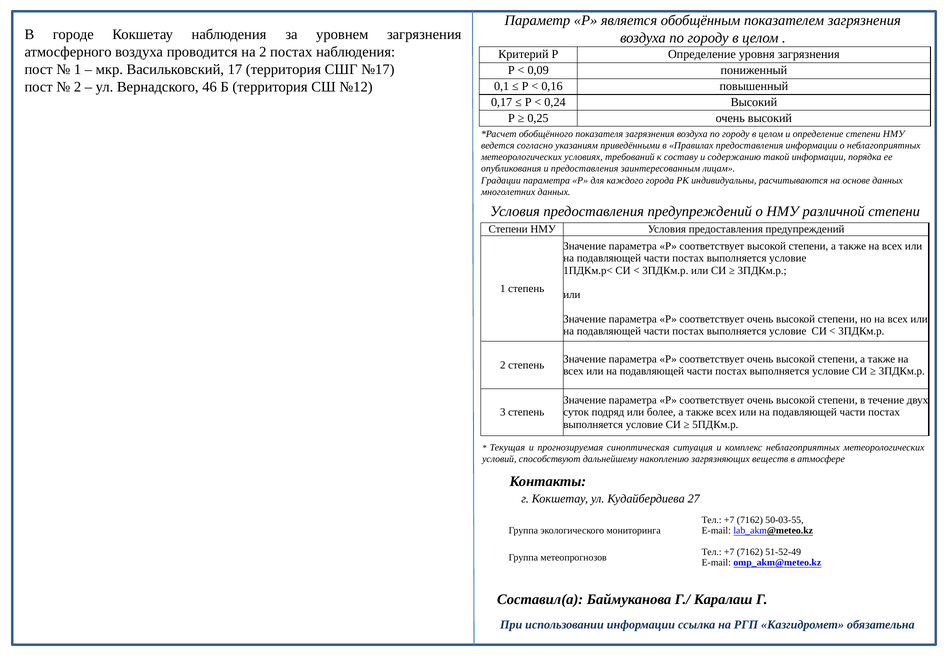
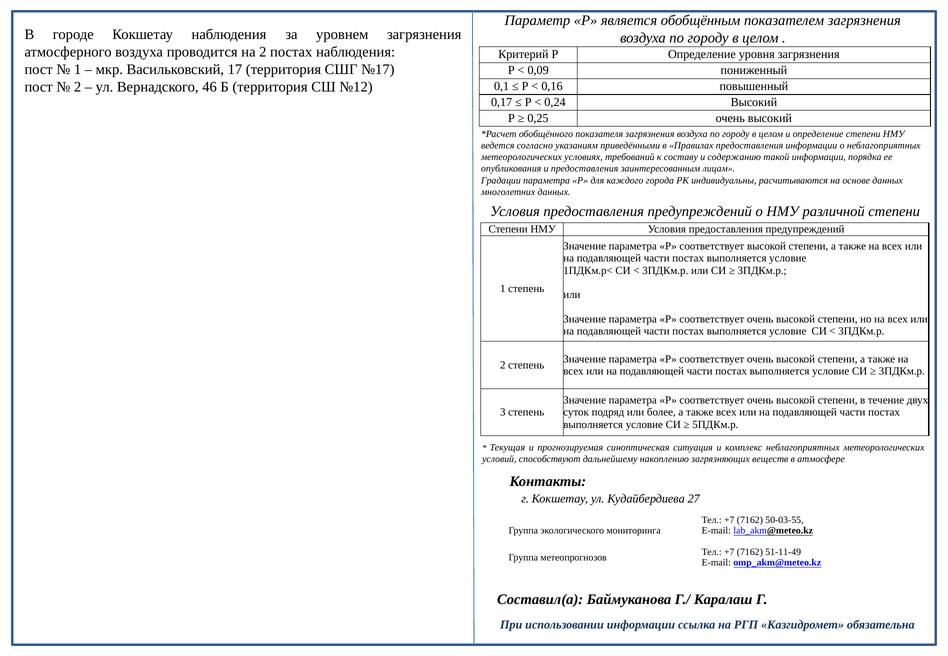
51-52-49: 51-52-49 -> 51-11-49
